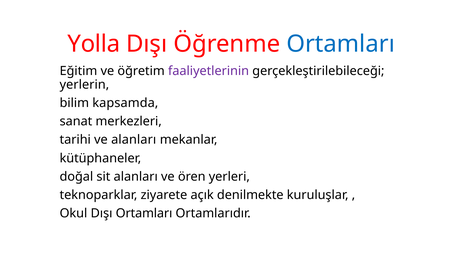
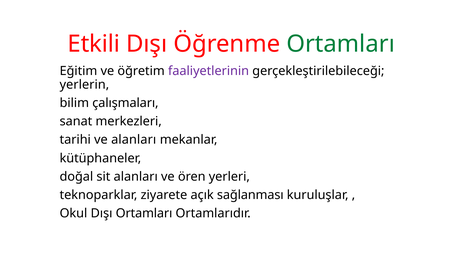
Yolla: Yolla -> Etkili
Ortamları at (341, 44) colour: blue -> green
kapsamda: kapsamda -> çalışmaları
denilmekte: denilmekte -> sağlanması
